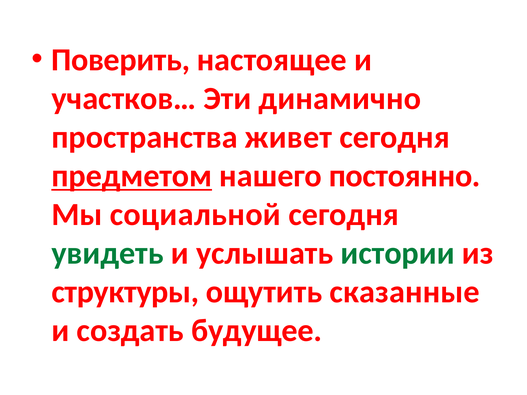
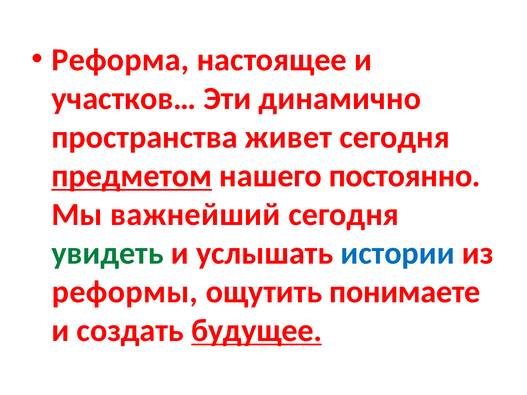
Поверить: Поверить -> Реформа
социальной: социальной -> важнейший
истории colour: green -> blue
структуры: структуры -> реформы
сказанные: сказанные -> понимаете
будущее underline: none -> present
